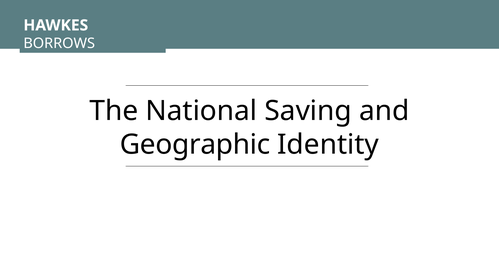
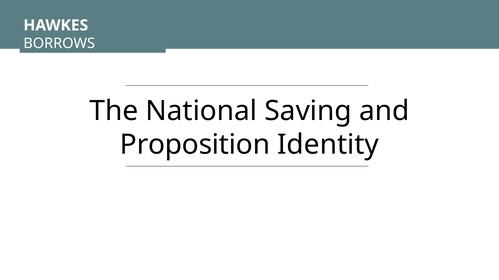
Geographic: Geographic -> Proposition
